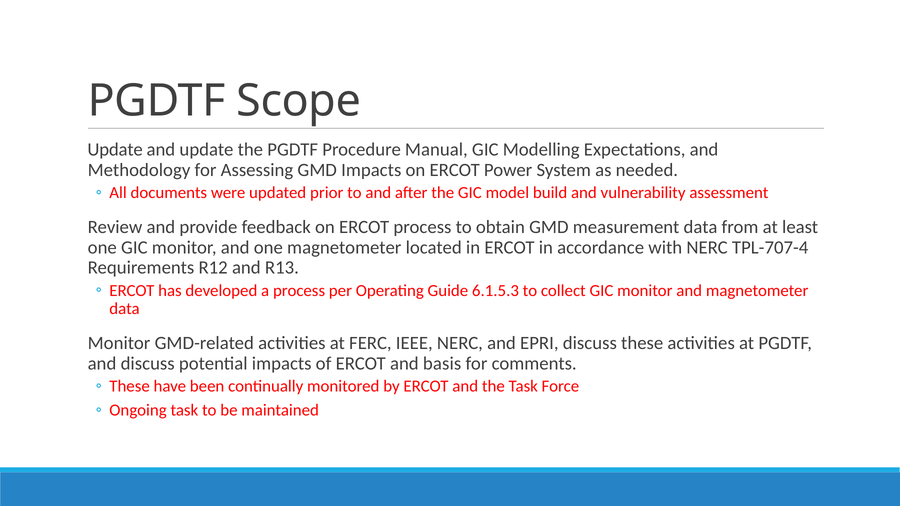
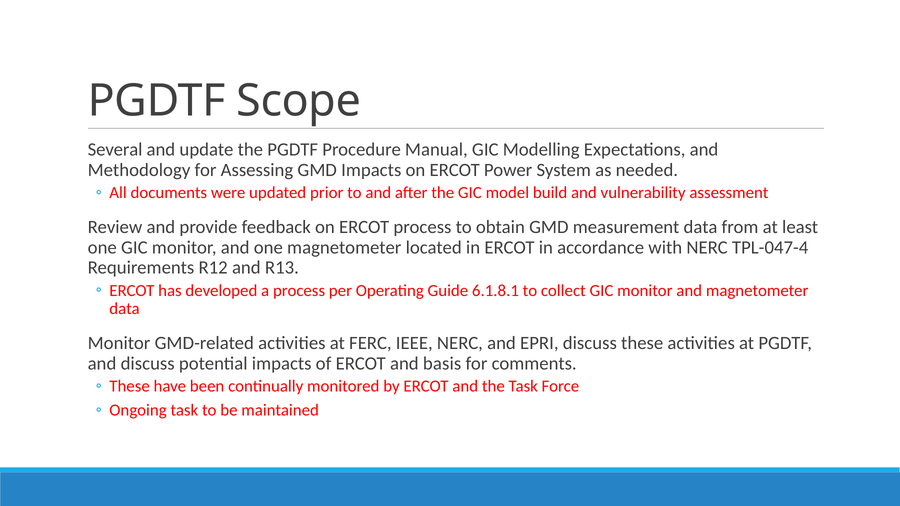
Update at (115, 150): Update -> Several
TPL-707-4: TPL-707-4 -> TPL-047-4
6.1.5.3: 6.1.5.3 -> 6.1.8.1
